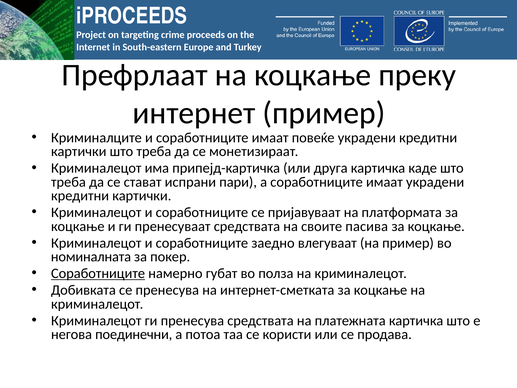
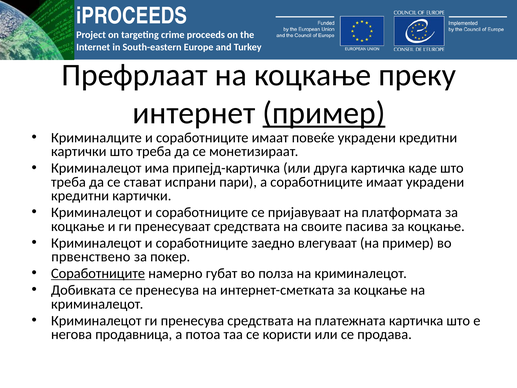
пример at (324, 113) underline: none -> present
номиналната: номиналната -> првенствено
поединечни: поединечни -> продавница
